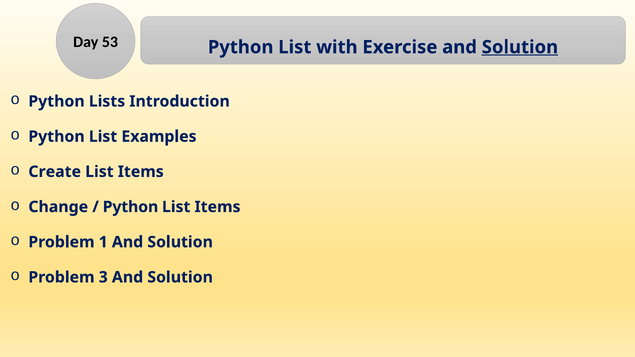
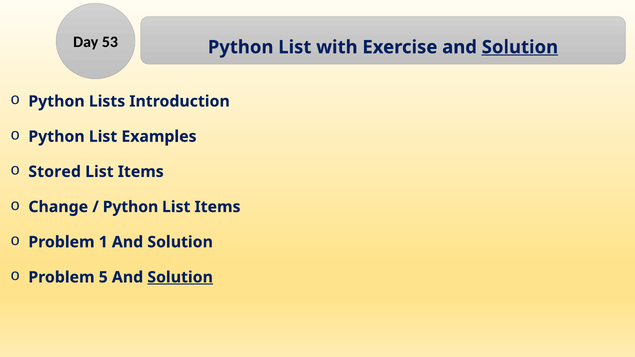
Create: Create -> Stored
3: 3 -> 5
Solution at (180, 277) underline: none -> present
